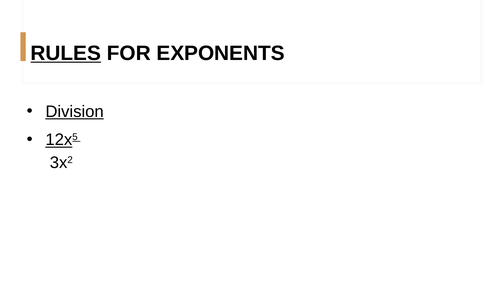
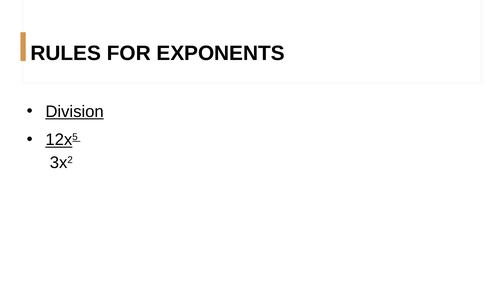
RULES underline: present -> none
